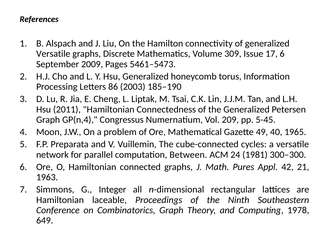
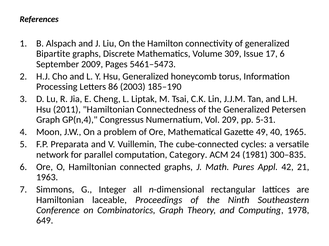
Versatile at (53, 54): Versatile -> Bipartite
5-45: 5-45 -> 5-31
Between: Between -> Category
300–300: 300–300 -> 300–835
